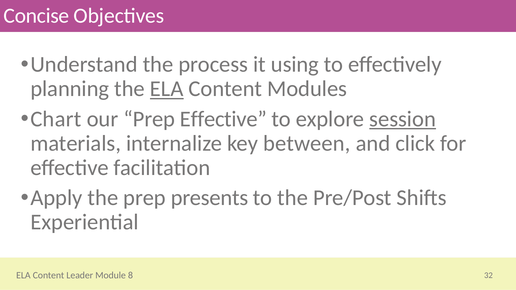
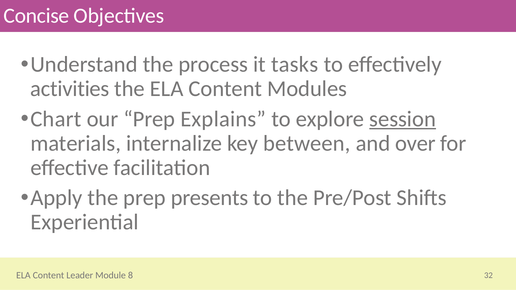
using: using -> tasks
planning: planning -> activities
ELA at (167, 89) underline: present -> none
Prep Effective: Effective -> Explains
click: click -> over
